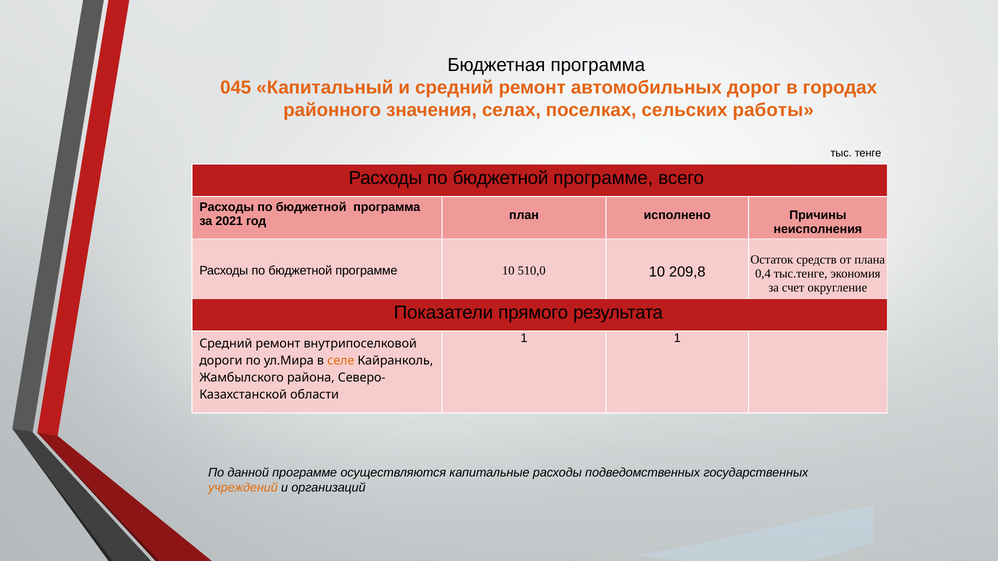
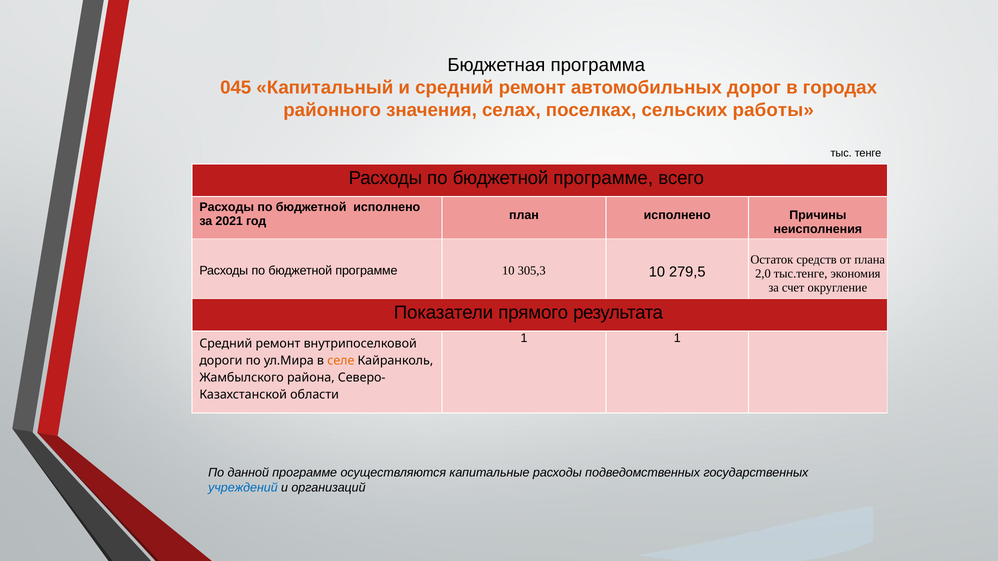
бюджетной программа: программа -> исполнено
510,0: 510,0 -> 305,3
209,8: 209,8 -> 279,5
0,4: 0,4 -> 2,0
учреждений colour: orange -> blue
